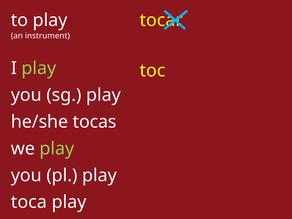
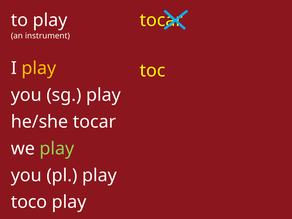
play at (39, 68) colour: light green -> yellow
he/she tocas: tocas -> tocar
toca at (29, 202): toca -> toco
